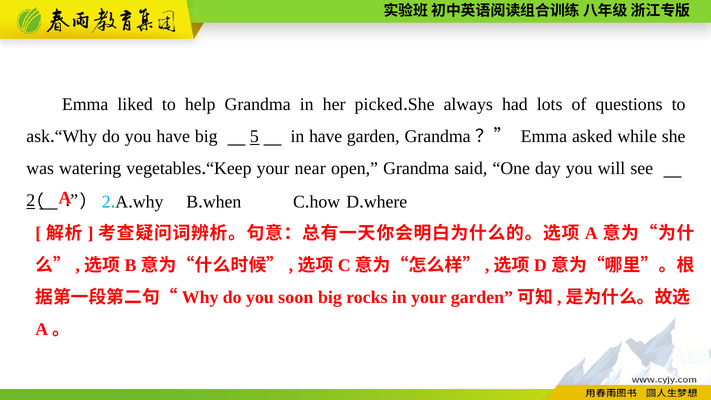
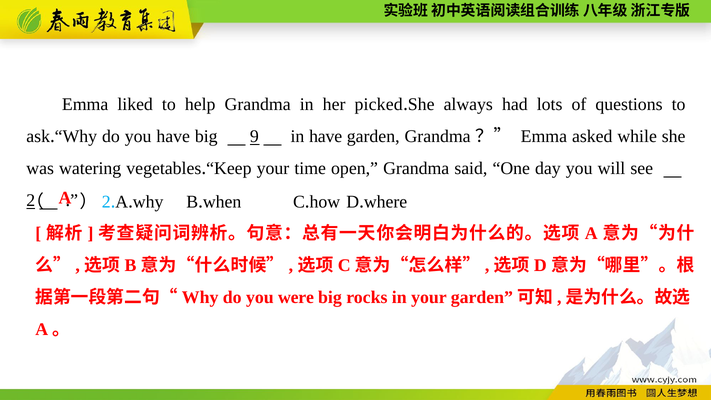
5: 5 -> 9
near: near -> time
soon: soon -> were
